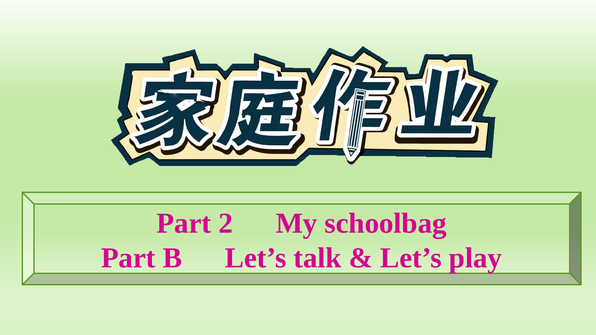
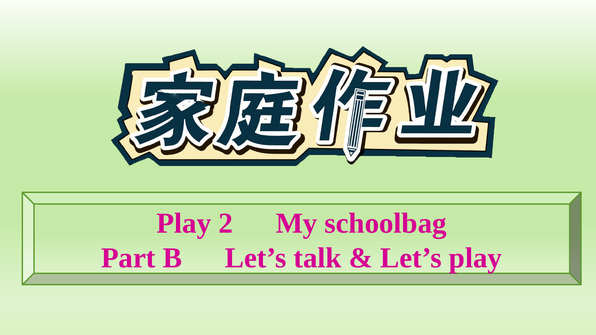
Part at (184, 223): Part -> Play
